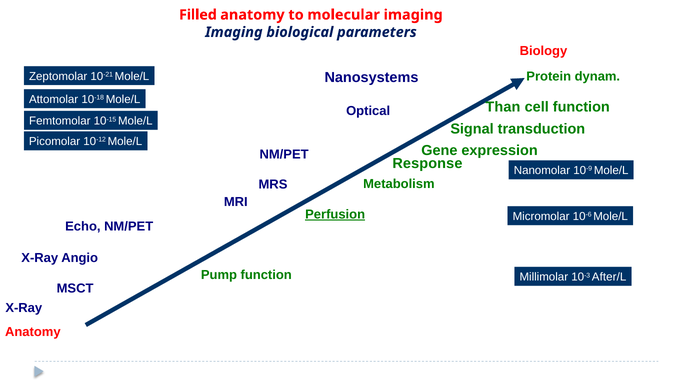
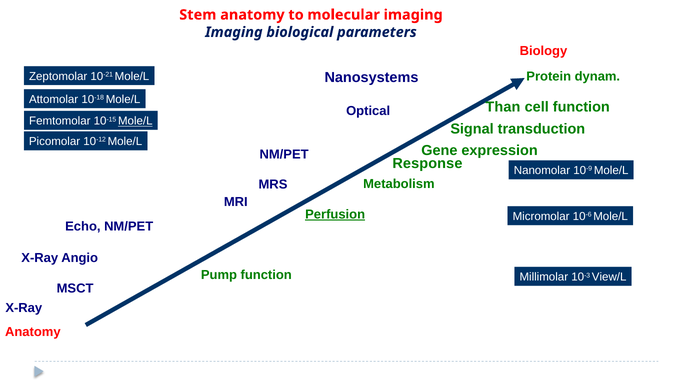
Filled: Filled -> Stem
Mole/L at (135, 121) underline: none -> present
After/L: After/L -> View/L
